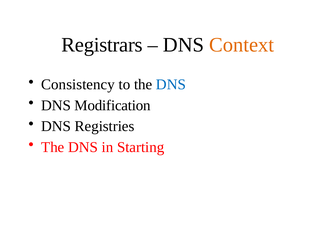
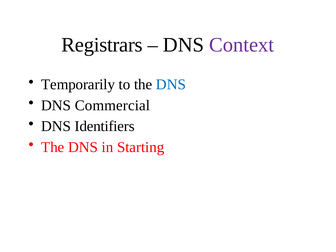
Context colour: orange -> purple
Consistency: Consistency -> Temporarily
Modification: Modification -> Commercial
Registries: Registries -> Identifiers
